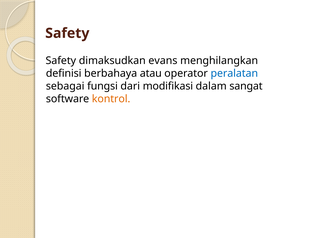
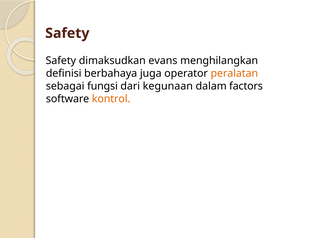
atau: atau -> juga
peralatan colour: blue -> orange
modifikasi: modifikasi -> kegunaan
sangat: sangat -> factors
